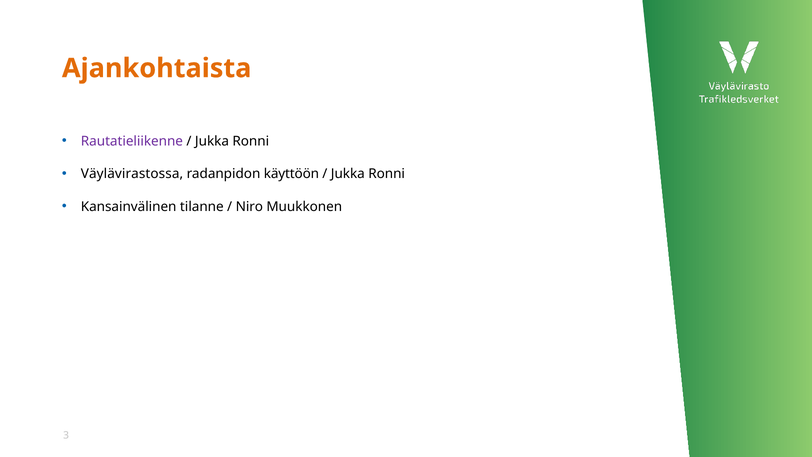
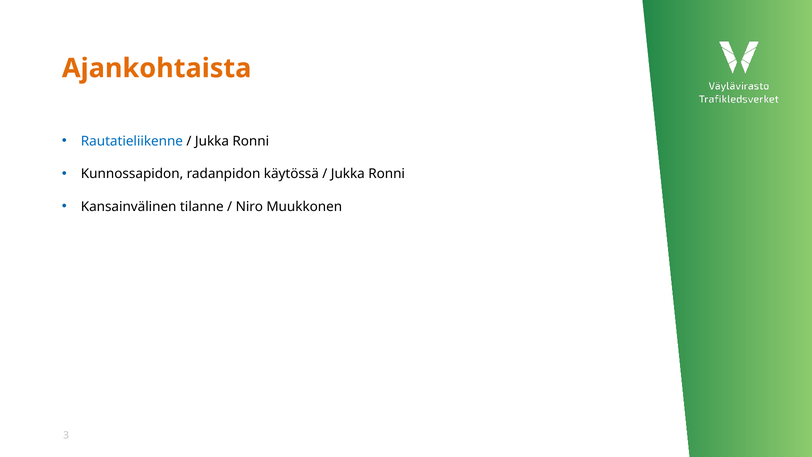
Rautatieliikenne colour: purple -> blue
Väylävirastossa: Väylävirastossa -> Kunnossapidon
käyttöön: käyttöön -> käytössä
